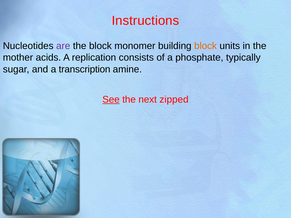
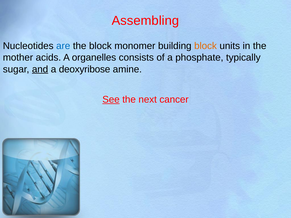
Instructions: Instructions -> Assembling
are colour: purple -> blue
replication: replication -> organelles
and underline: none -> present
transcription: transcription -> deoxyribose
zipped: zipped -> cancer
